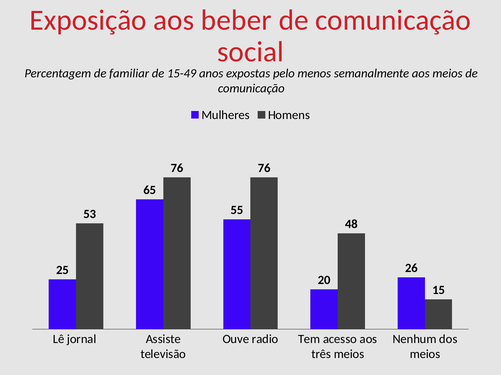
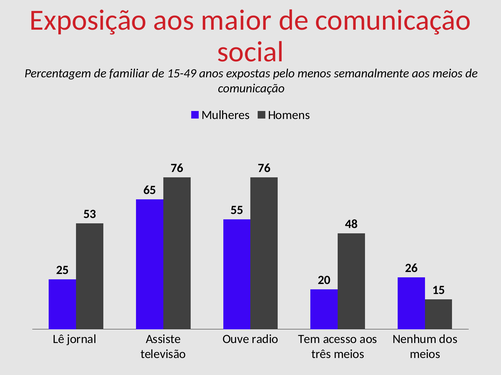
beber: beber -> maior
